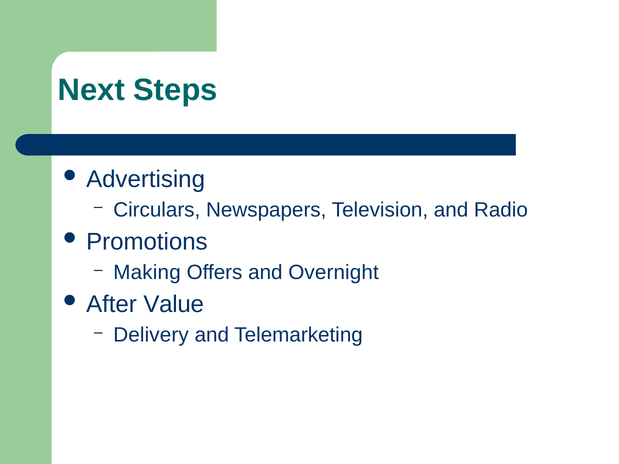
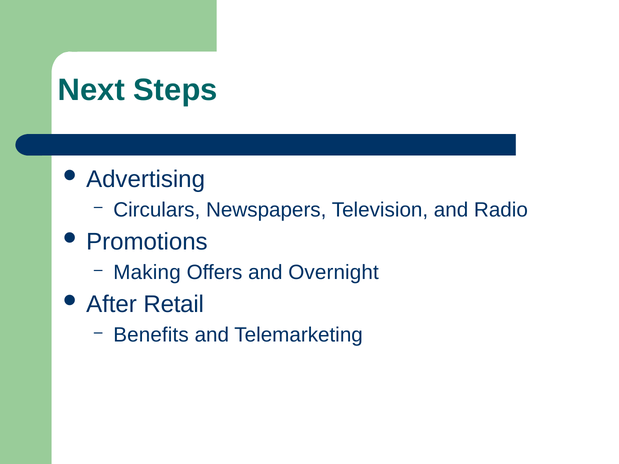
Value: Value -> Retail
Delivery: Delivery -> Benefits
